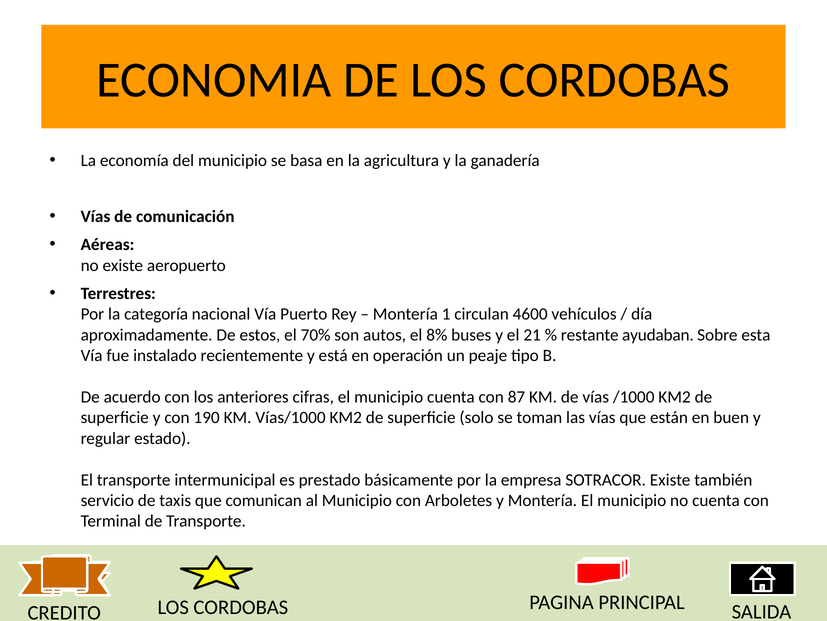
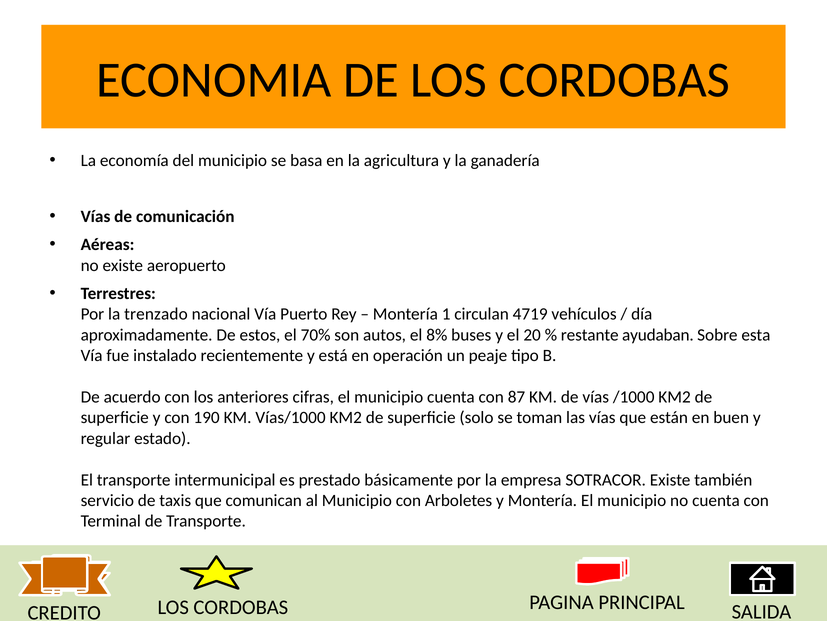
categoría: categoría -> trenzado
4600: 4600 -> 4719
21: 21 -> 20
